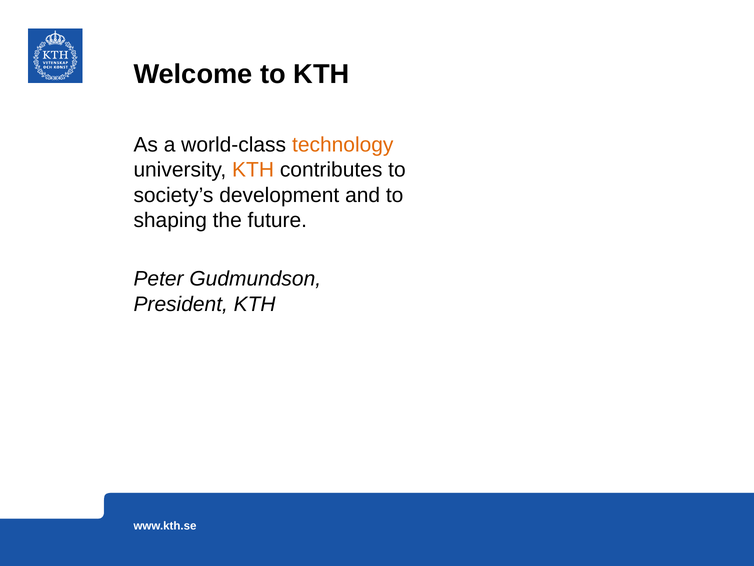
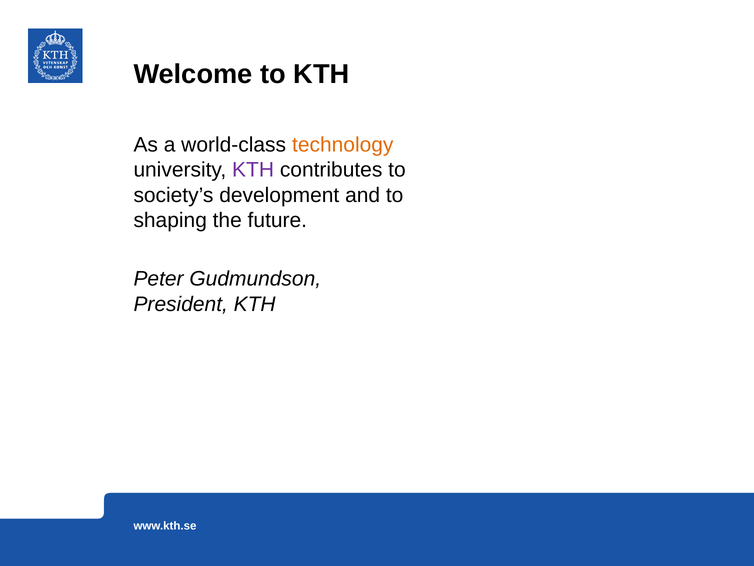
KTH at (253, 170) colour: orange -> purple
